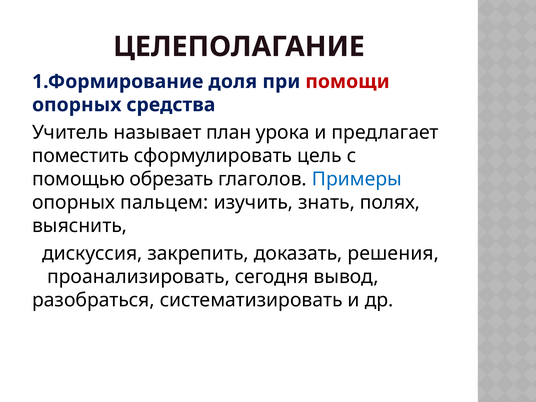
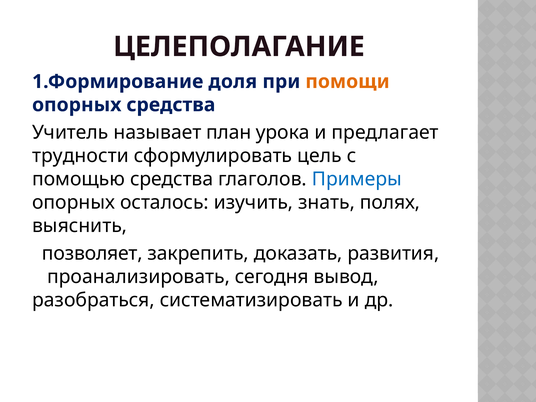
помощи colour: red -> orange
поместить: поместить -> трудности
помощью обрезать: обрезать -> средства
пальцем: пальцем -> осталось
дискуссия: дискуссия -> позволяет
решения: решения -> развития
